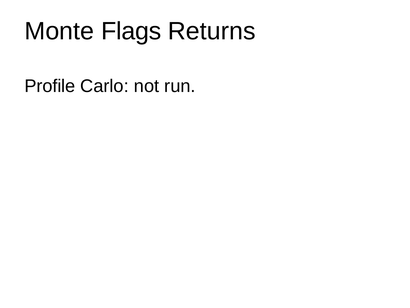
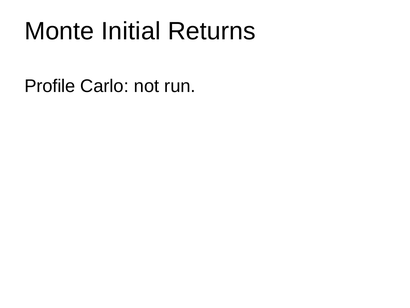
Flags: Flags -> Initial
